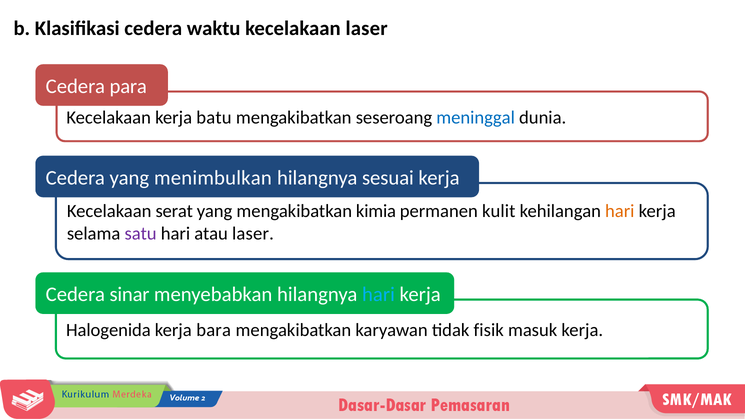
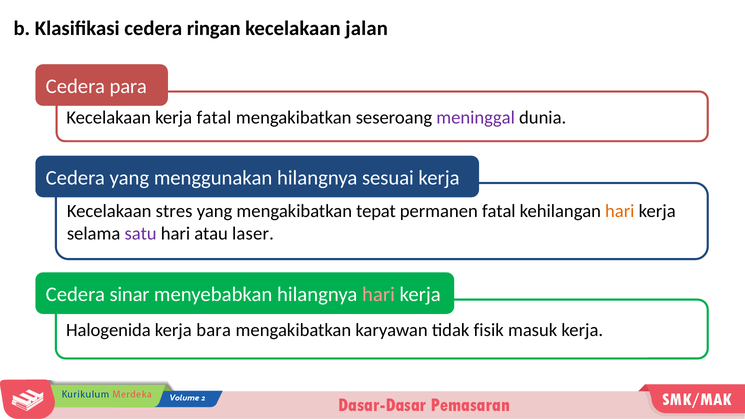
waktu: waktu -> ringan
kecelakaan laser: laser -> jalan
kerja batu: batu -> fatal
meninggal colour: blue -> purple
menimbulkan: menimbulkan -> menggunakan
serat: serat -> stres
kimia: kimia -> tepat
permanen kulit: kulit -> fatal
hari at (378, 295) colour: light blue -> pink
